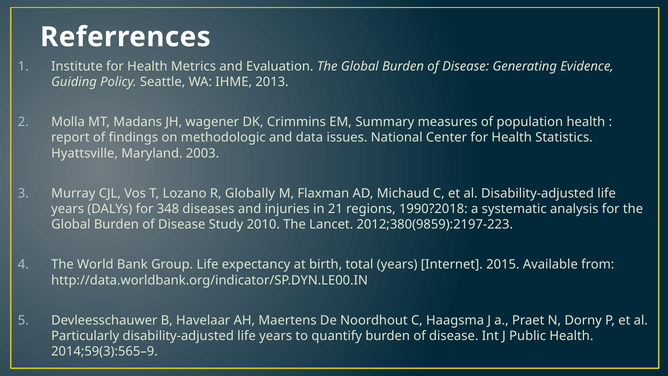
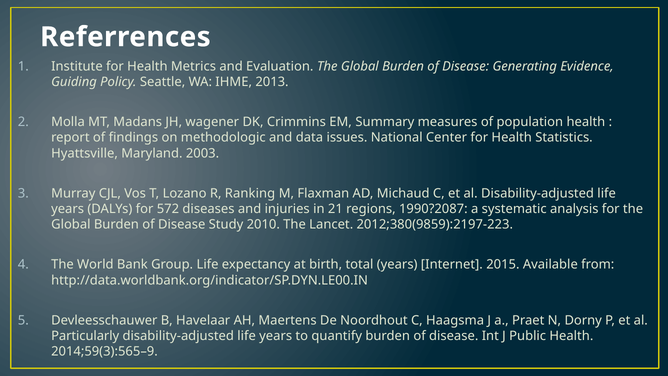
Globally: Globally -> Ranking
348: 348 -> 572
1990?2018: 1990?2018 -> 1990?2087
